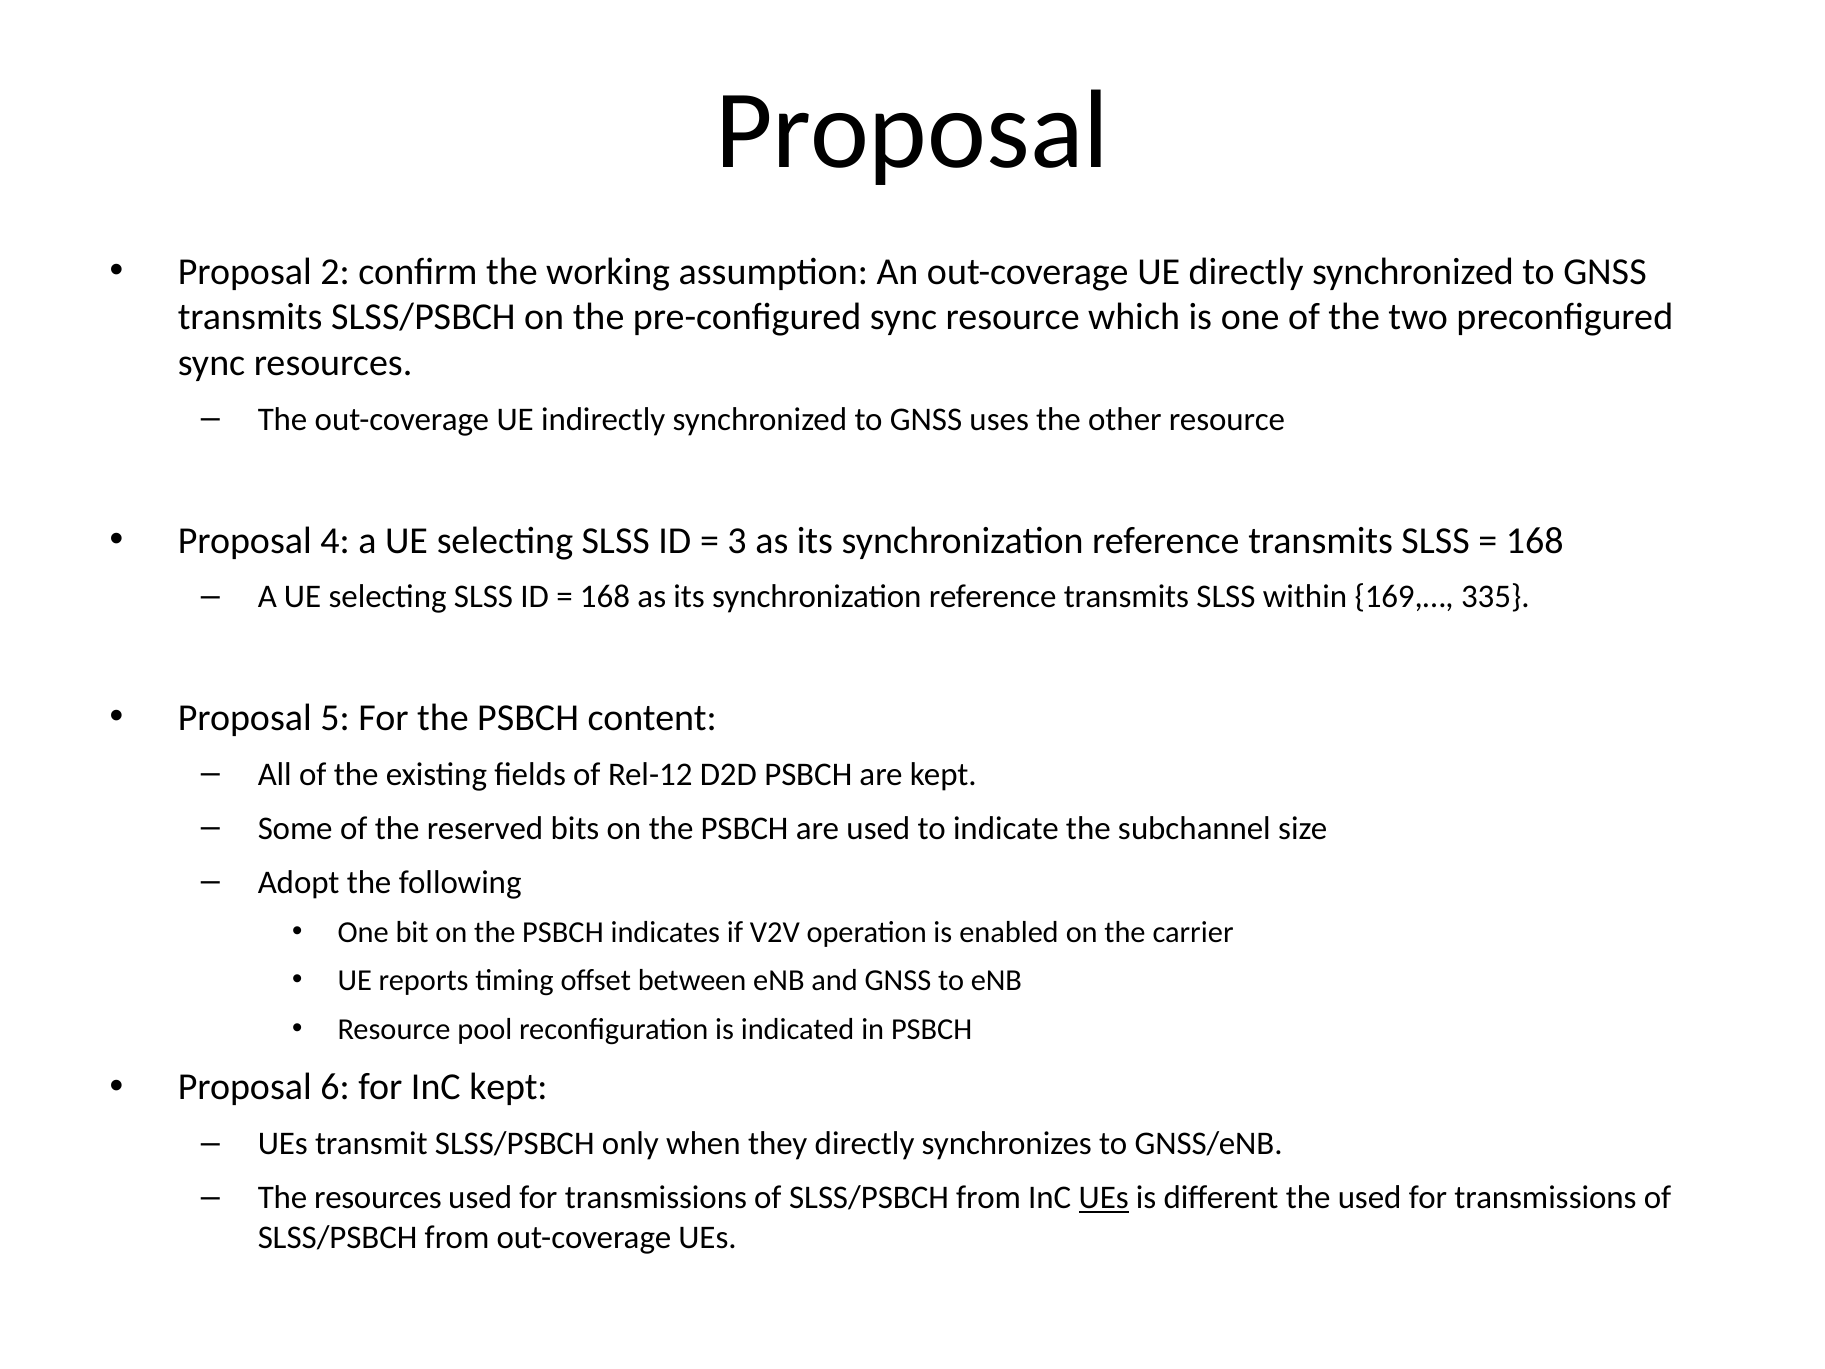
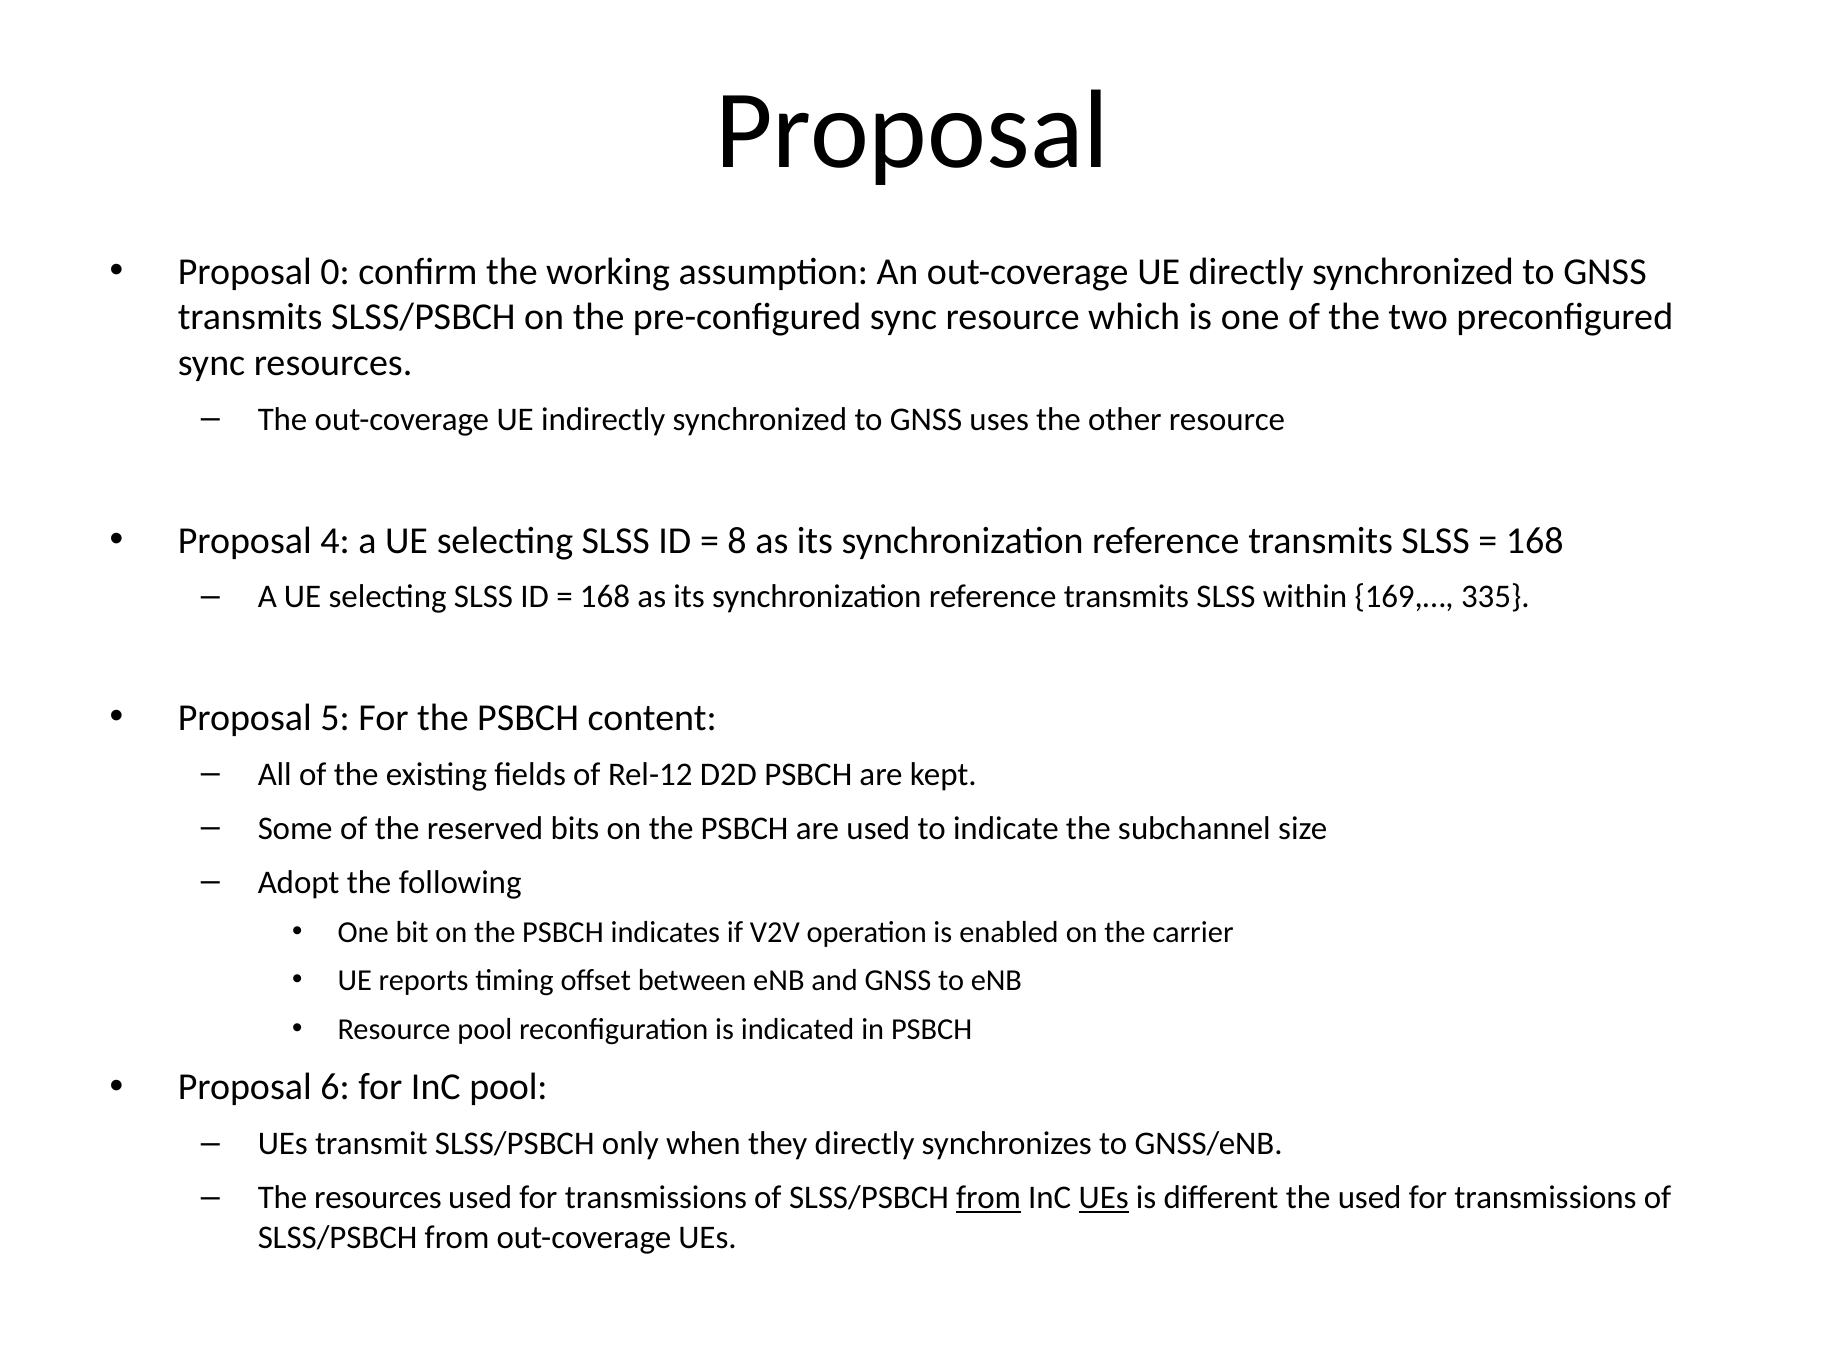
2: 2 -> 0
3: 3 -> 8
InC kept: kept -> pool
from at (988, 1197) underline: none -> present
